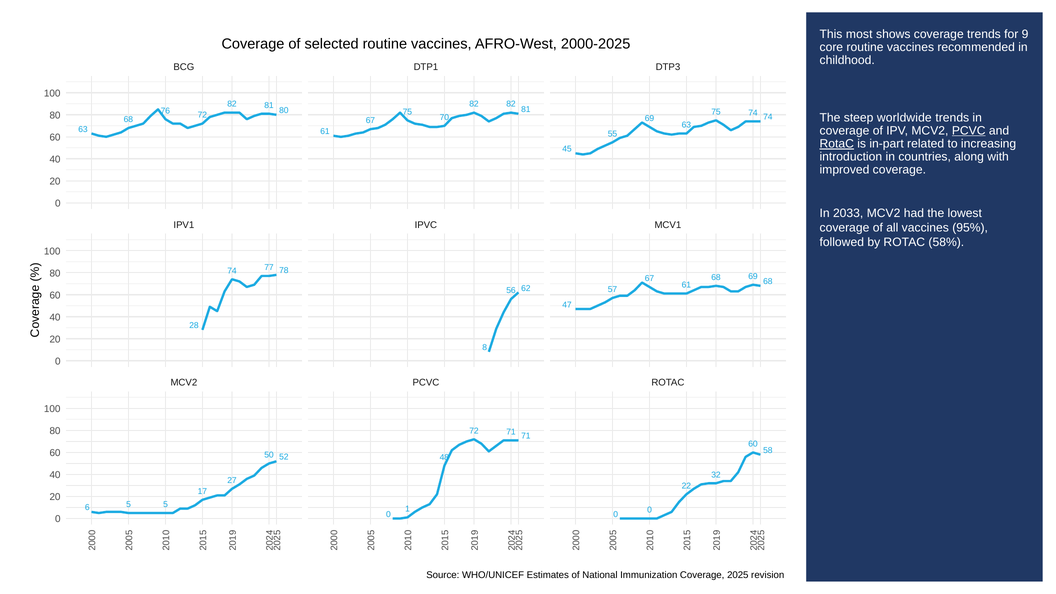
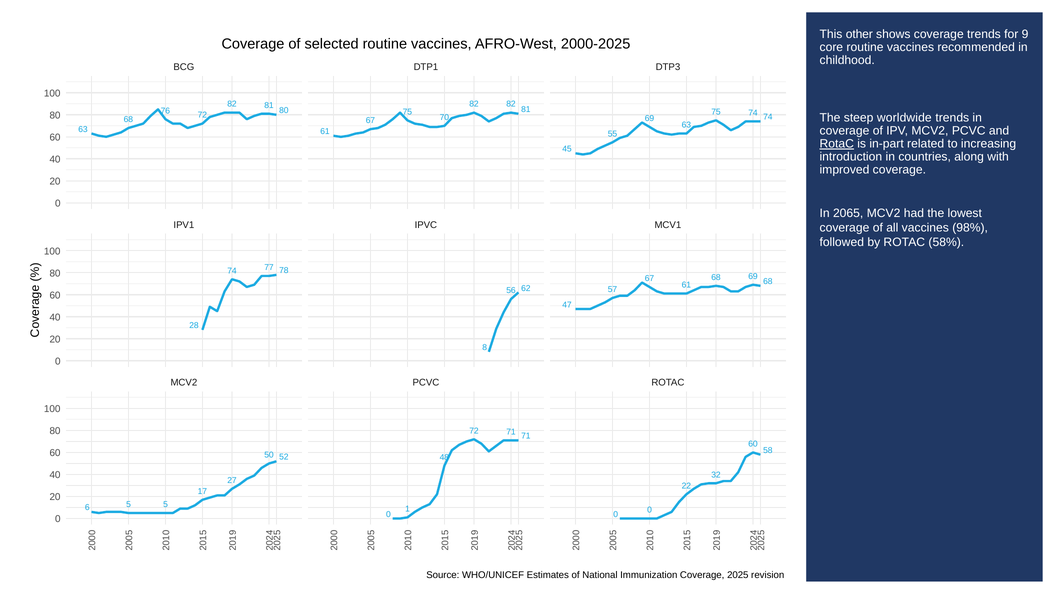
most: most -> other
PCVC at (969, 131) underline: present -> none
2033: 2033 -> 2065
95%: 95% -> 98%
